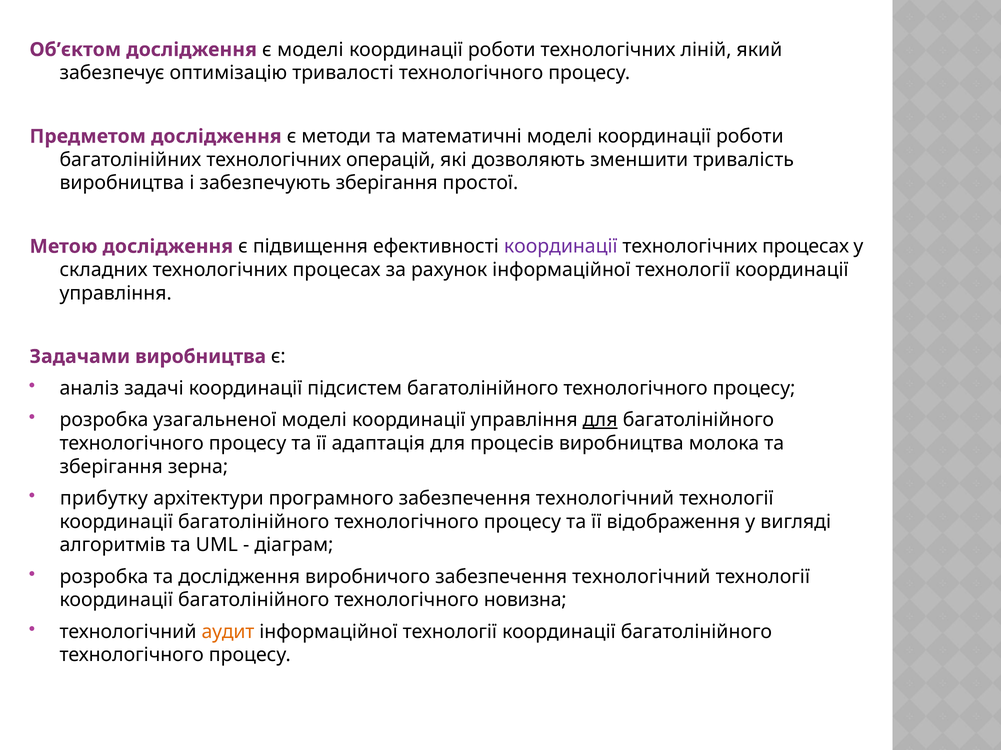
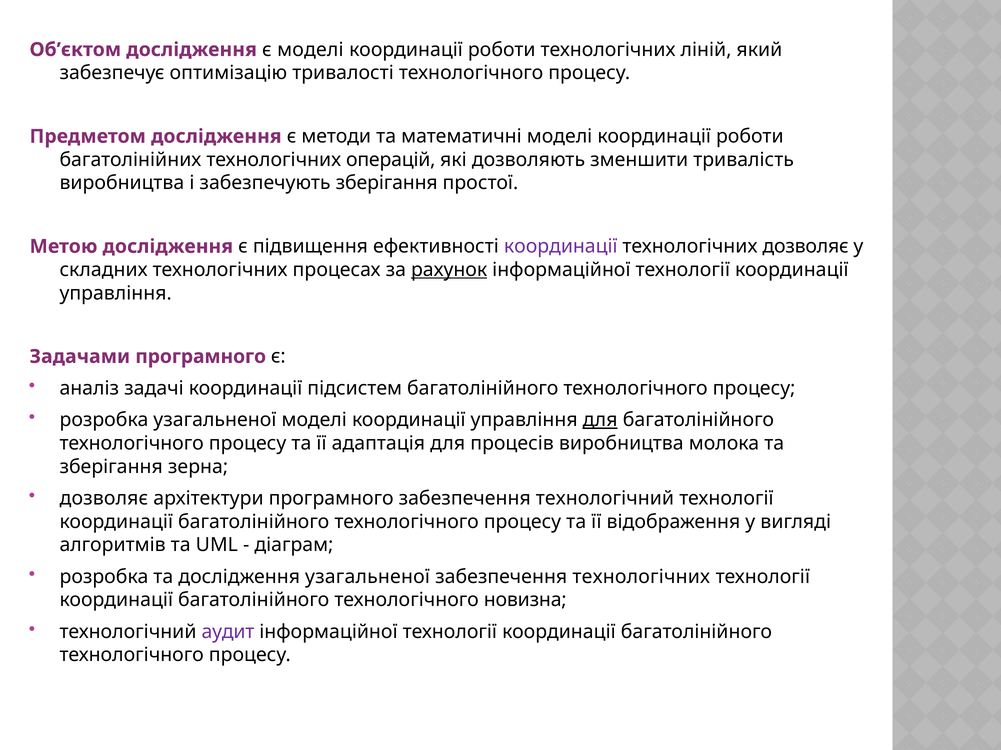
процесах at (806, 247): процесах -> дозволяє
рахунок underline: none -> present
Задачами виробництва: виробництва -> програмного
прибутку at (104, 499): прибутку -> дозволяє
дослідження виробничого: виробничого -> узагальненої
технологічний at (641, 577): технологічний -> технологічних
аудит colour: orange -> purple
